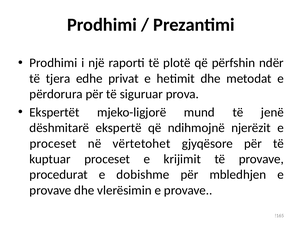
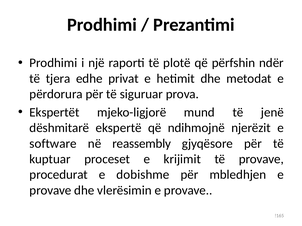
proceset at (53, 144): proceset -> software
vërtetohet: vërtetohet -> reassembly
